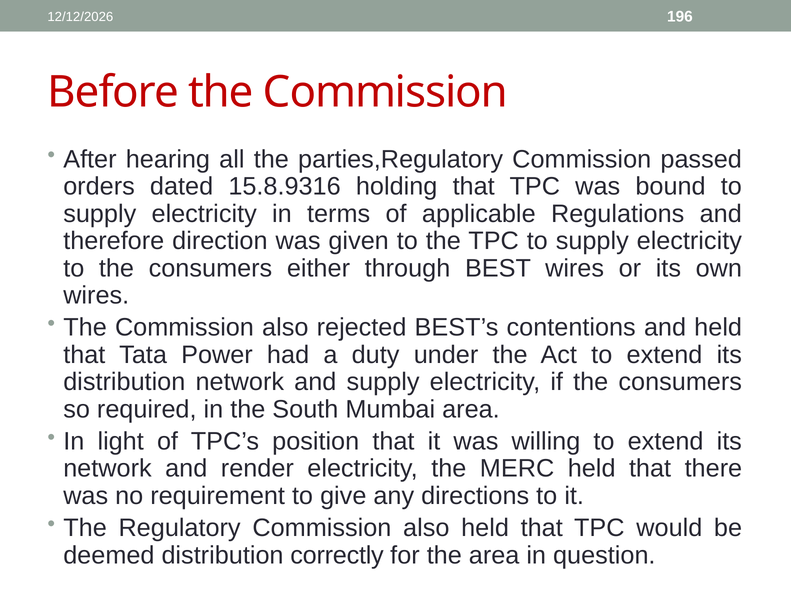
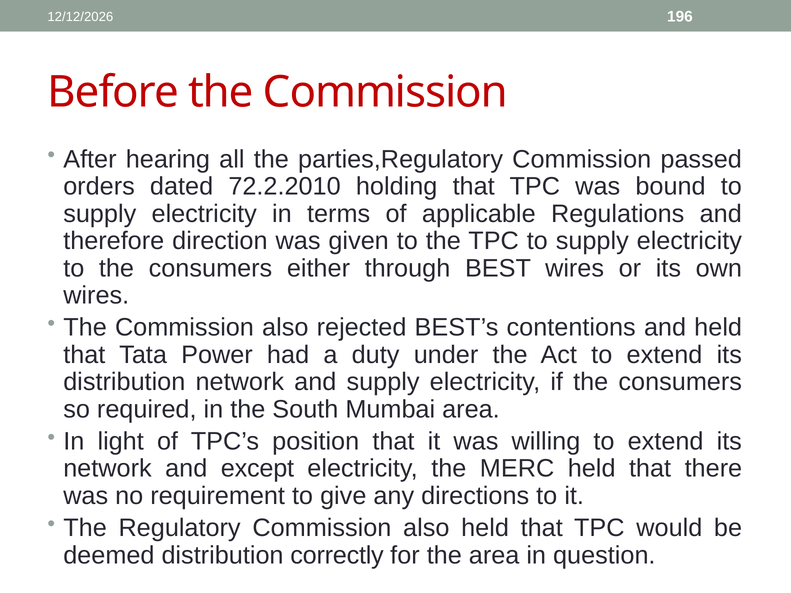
15.8.9316: 15.8.9316 -> 72.2.2010
render: render -> except
